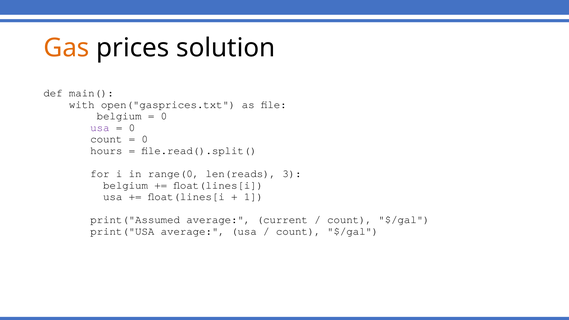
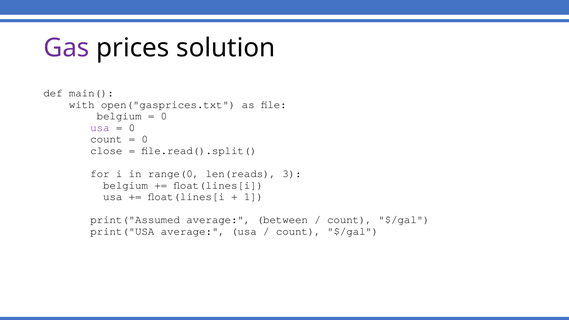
Gas colour: orange -> purple
hours: hours -> close
current: current -> between
